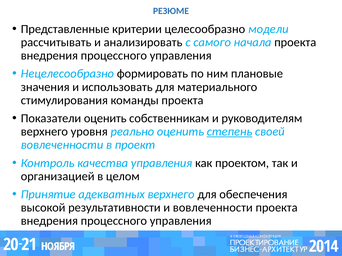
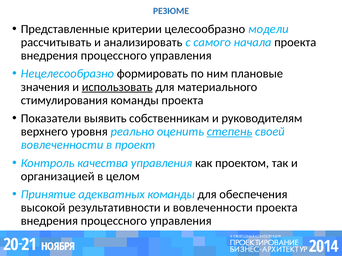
использовать underline: none -> present
Показатели оценить: оценить -> выявить
адекватных верхнего: верхнего -> команды
